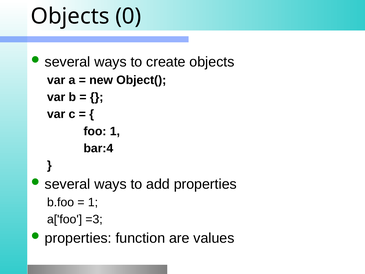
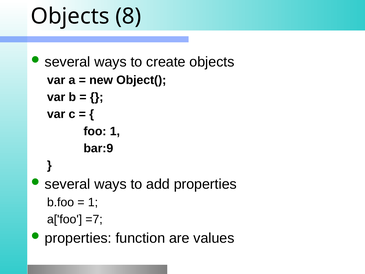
0: 0 -> 8
bar:4: bar:4 -> bar:9
=3: =3 -> =7
